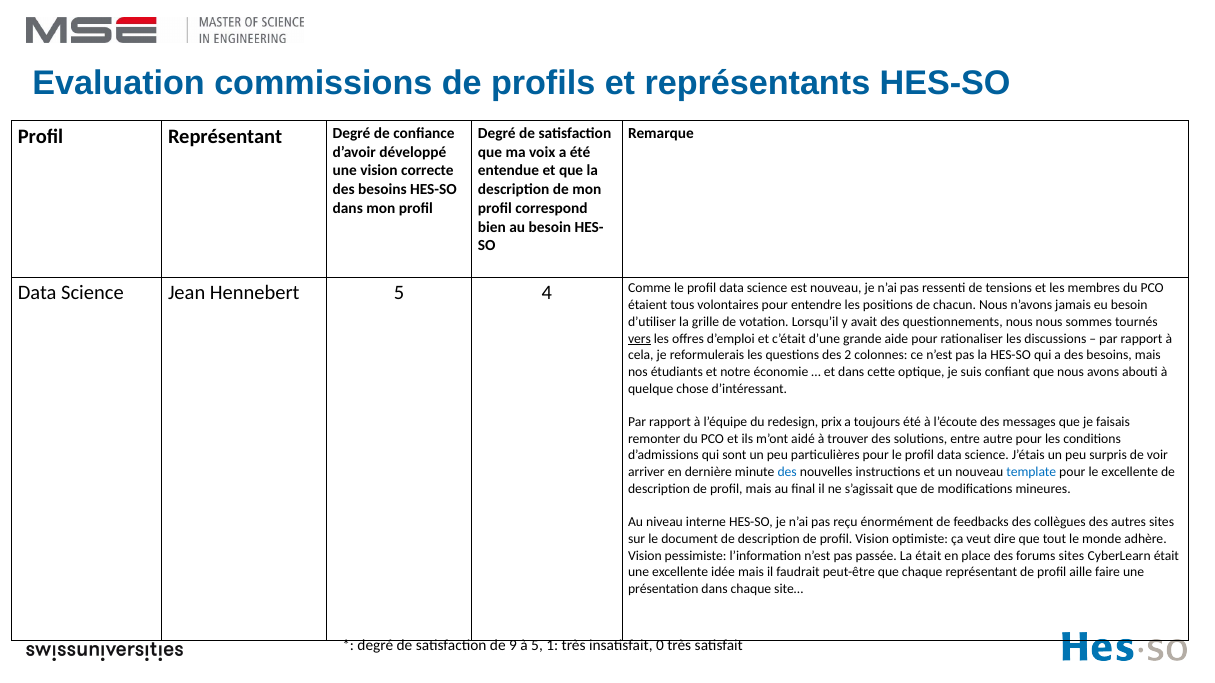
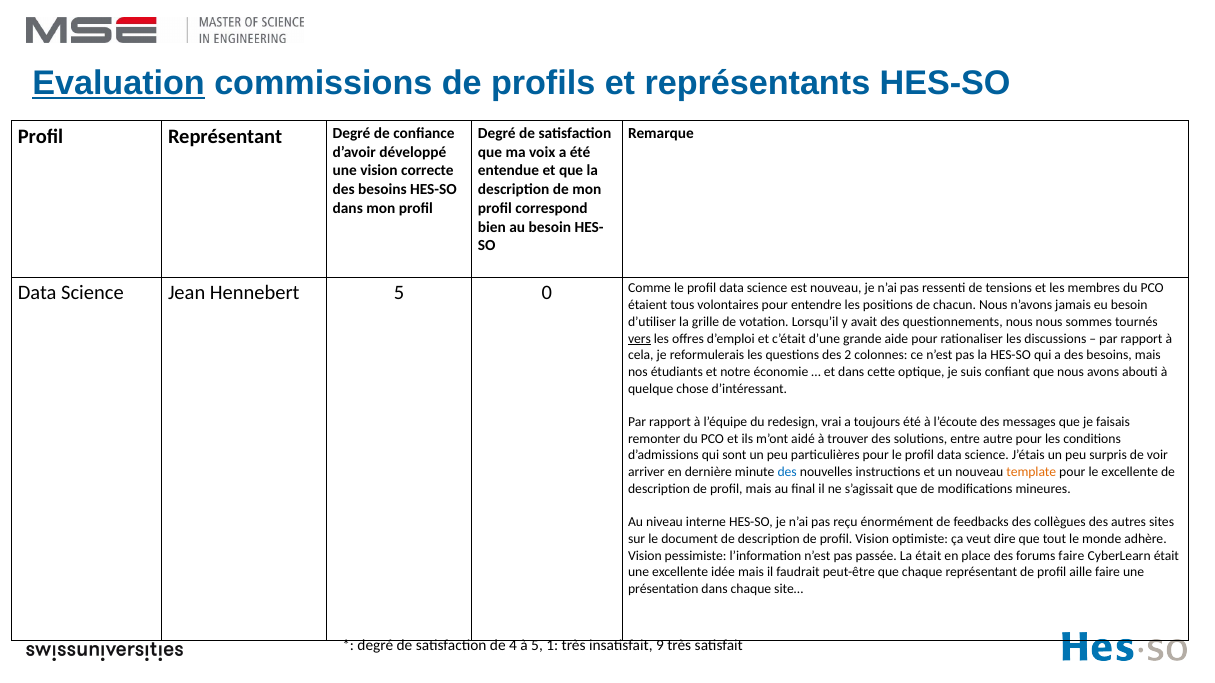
Evaluation underline: none -> present
4: 4 -> 0
prix: prix -> vrai
template colour: blue -> orange
forums sites: sites -> faire
9: 9 -> 4
0: 0 -> 9
